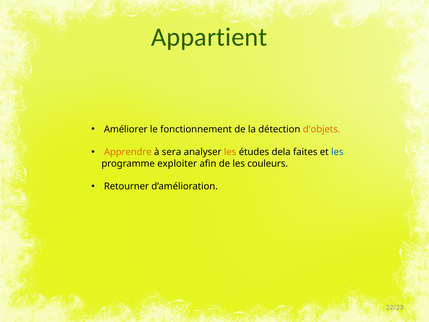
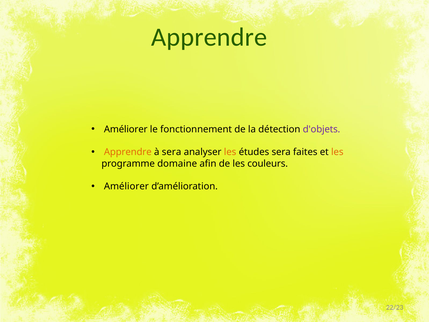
Appartient at (209, 37): Appartient -> Apprendre
d'objets colour: orange -> purple
études dela: dela -> sera
les at (337, 152) colour: blue -> orange
exploiter: exploiter -> domaine
Retourner at (126, 186): Retourner -> Améliorer
